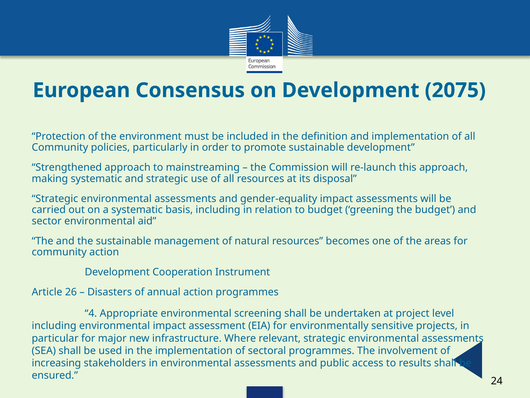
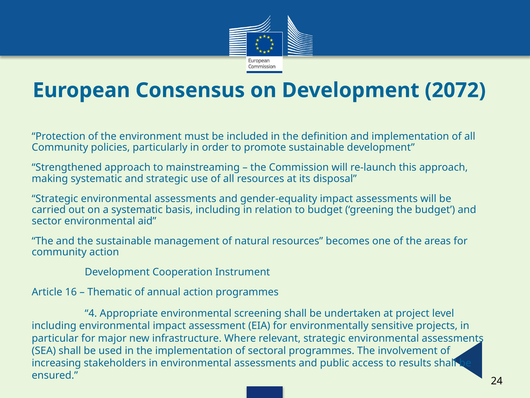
2075: 2075 -> 2072
26: 26 -> 16
Disasters: Disasters -> Thematic
